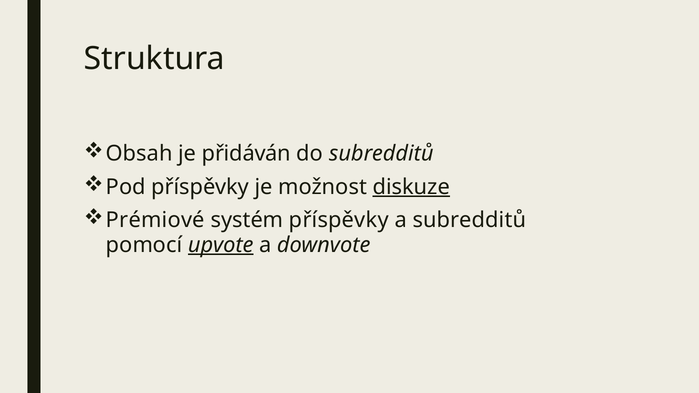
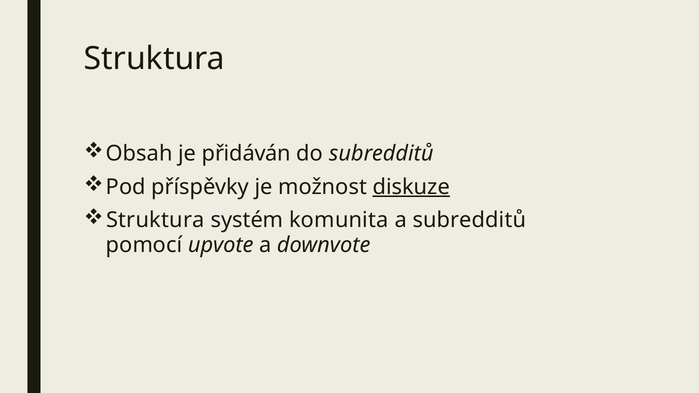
Prémiové at (155, 220): Prémiové -> Struktura
systém příspěvky: příspěvky -> komunita
upvote underline: present -> none
